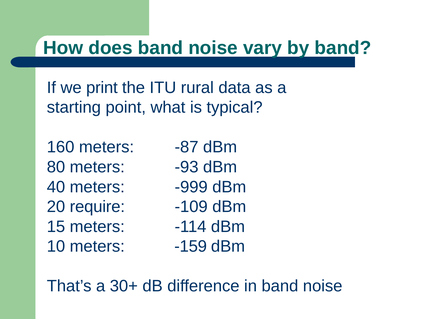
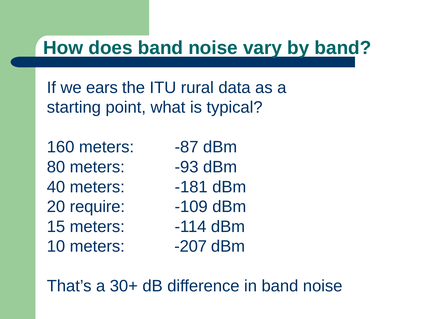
print: print -> ears
-999: -999 -> -181
-159: -159 -> -207
